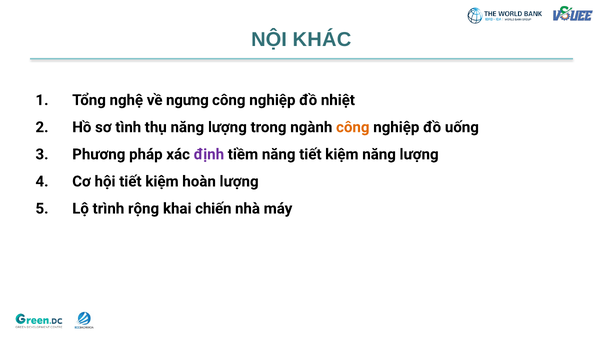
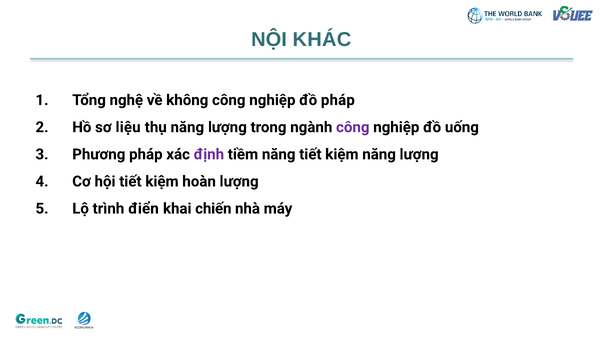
ngưng: ngưng -> không
đồ nhiệt: nhiệt -> pháp
tình: tình -> liệu
công at (353, 127) colour: orange -> purple
rộng: rộng -> điển
